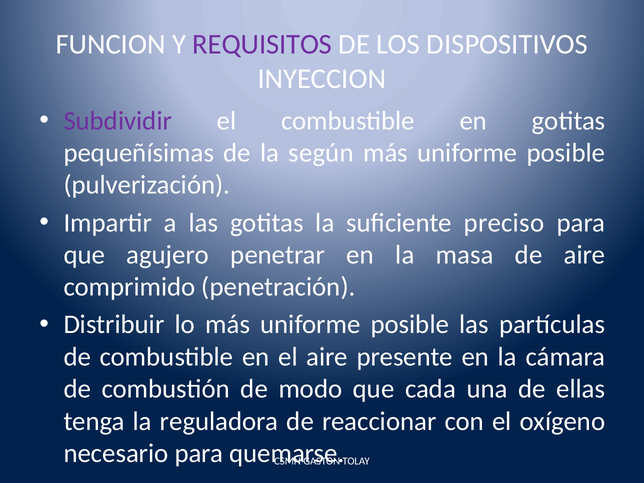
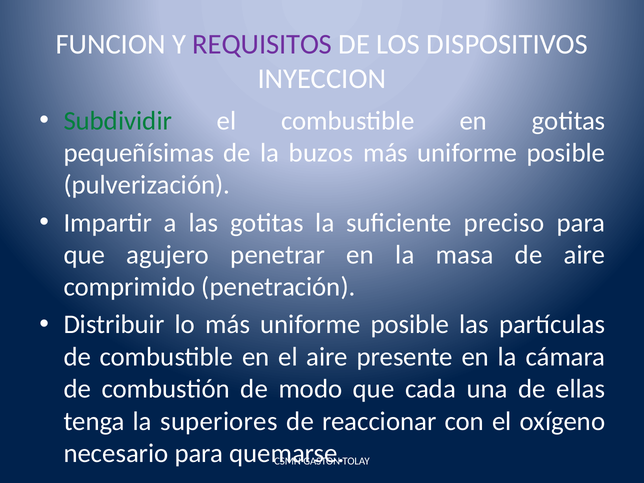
Subdividir colour: purple -> green
según: según -> buzos
reguladora: reguladora -> superiores
